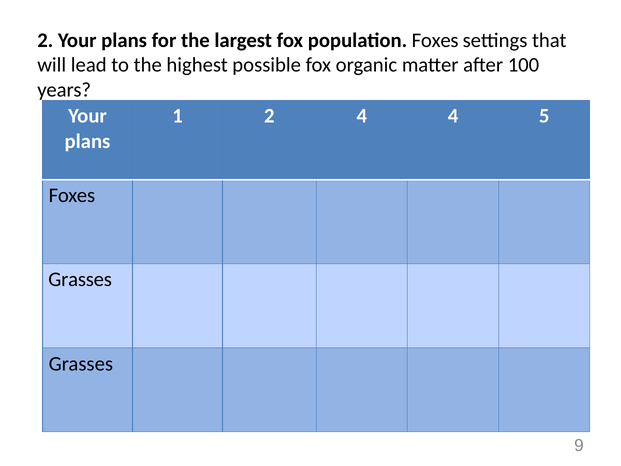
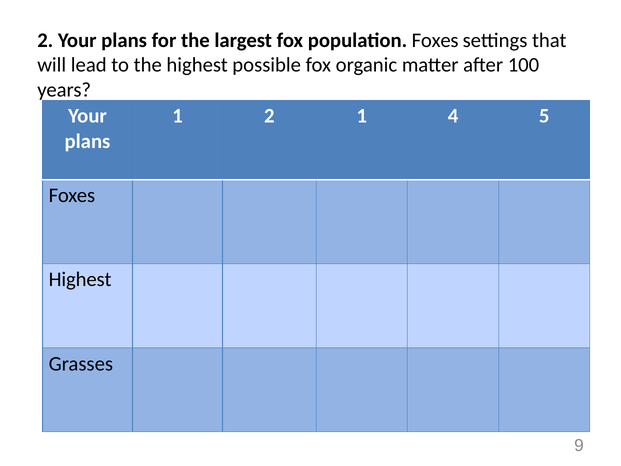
2 4: 4 -> 1
Grasses at (80, 279): Grasses -> Highest
